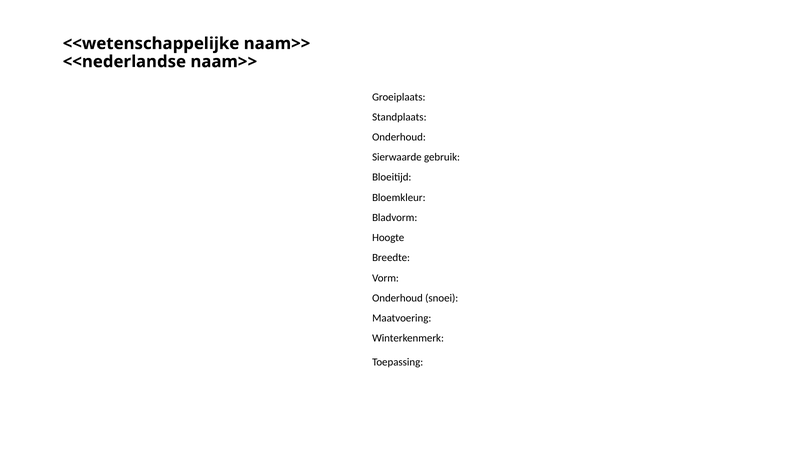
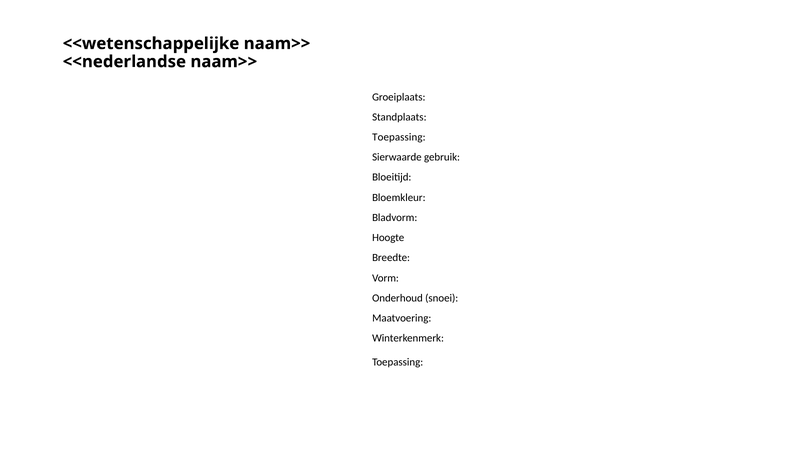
Onderhoud at (399, 137): Onderhoud -> Toepassing
